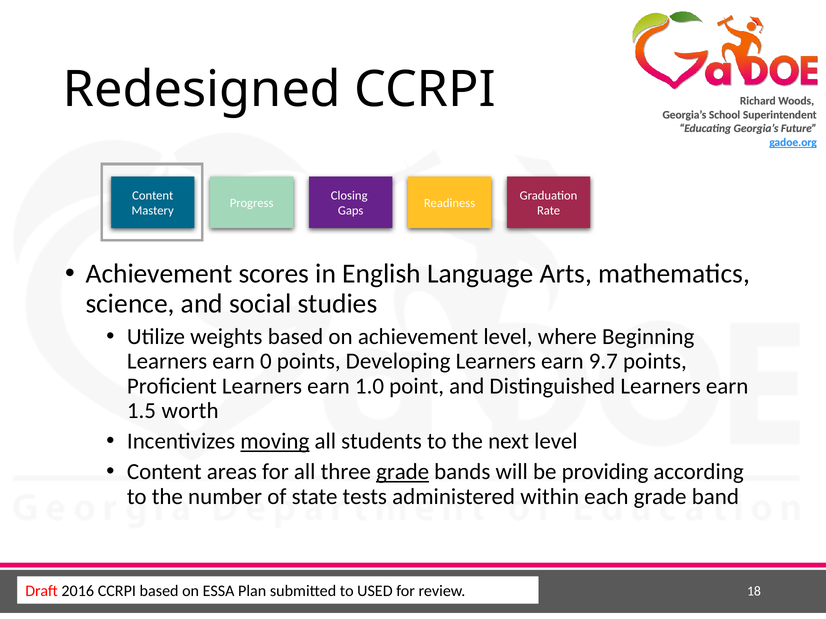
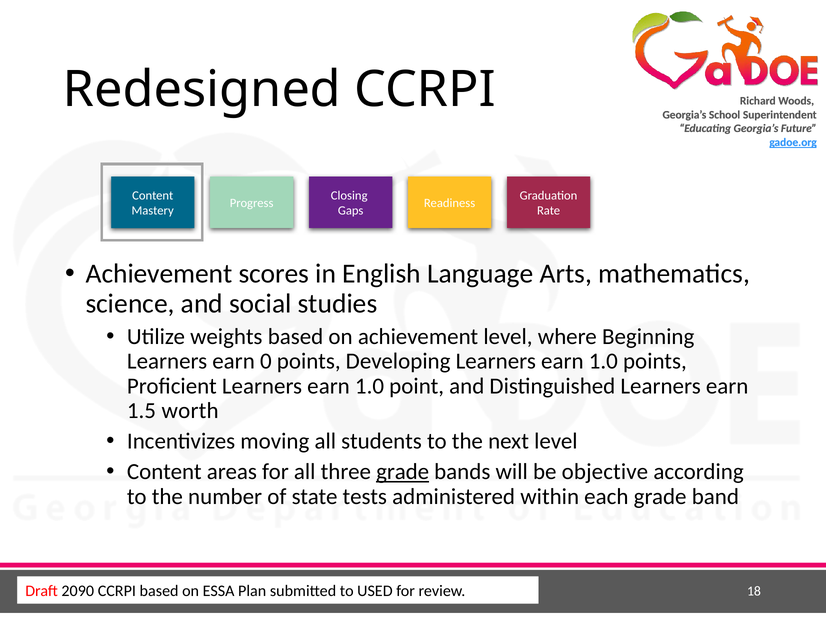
Developing Learners earn 9.7: 9.7 -> 1.0
moving underline: present -> none
providing: providing -> objective
2016: 2016 -> 2090
